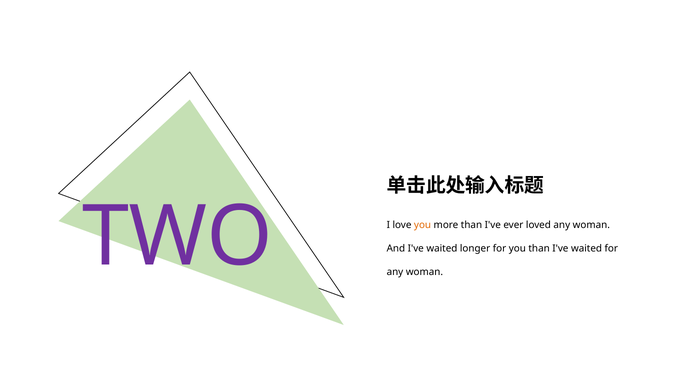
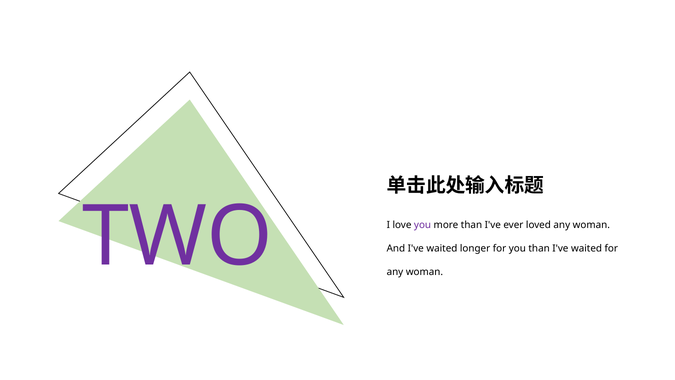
you at (423, 225) colour: orange -> purple
